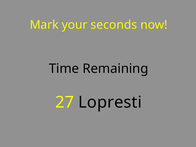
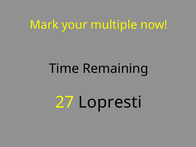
seconds: seconds -> multiple
